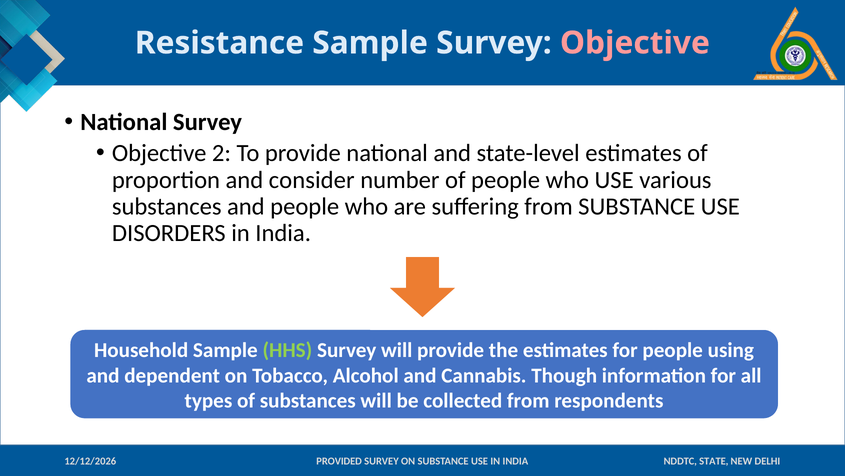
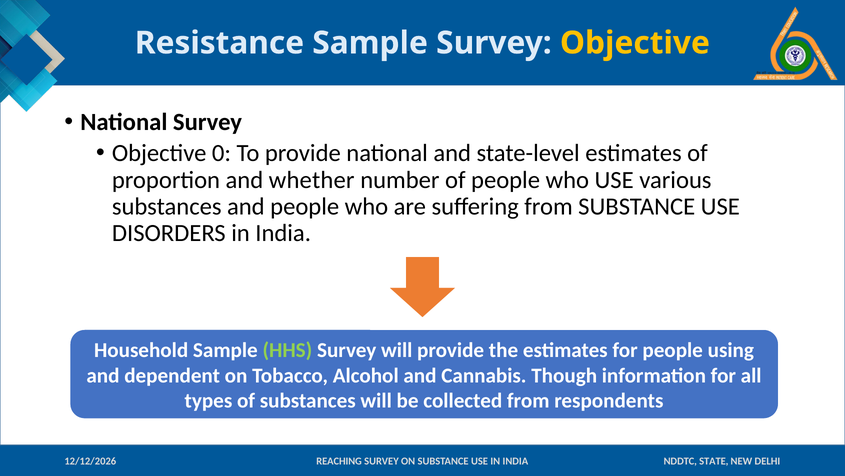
Objective at (635, 43) colour: pink -> yellow
2: 2 -> 0
consider: consider -> whether
PROVIDED: PROVIDED -> REACHING
